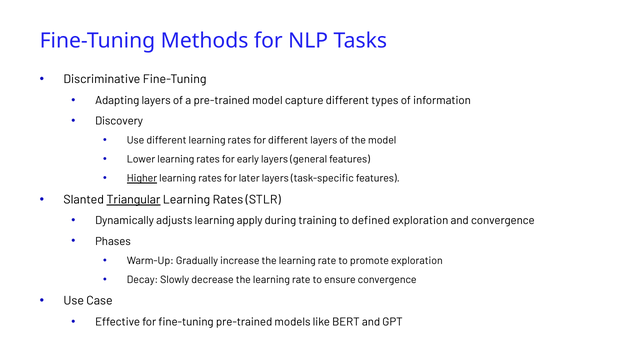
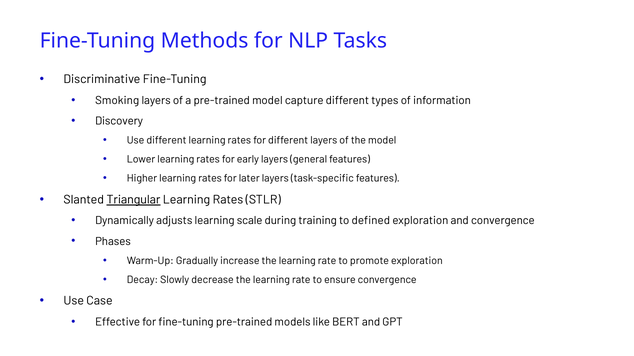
Adapting: Adapting -> Smoking
Higher underline: present -> none
apply: apply -> scale
